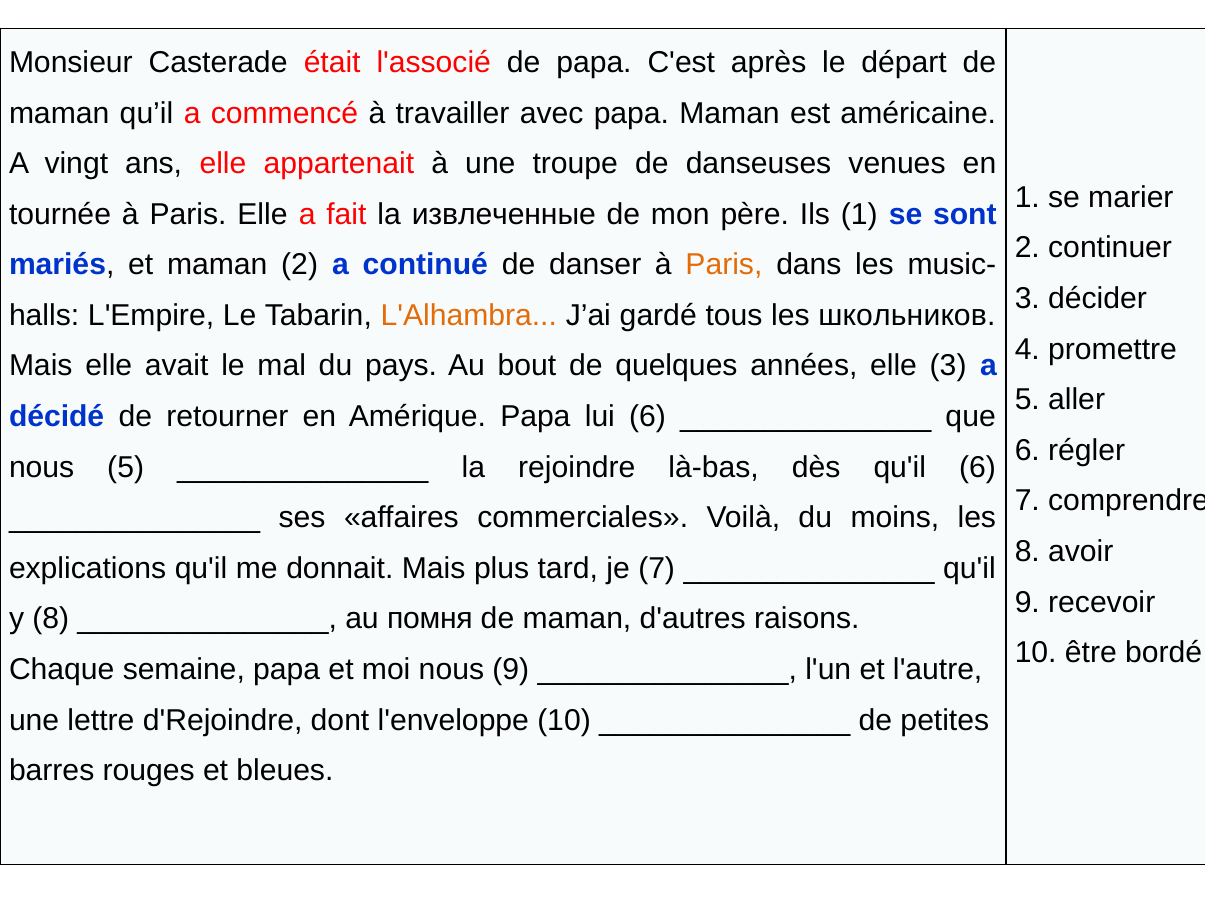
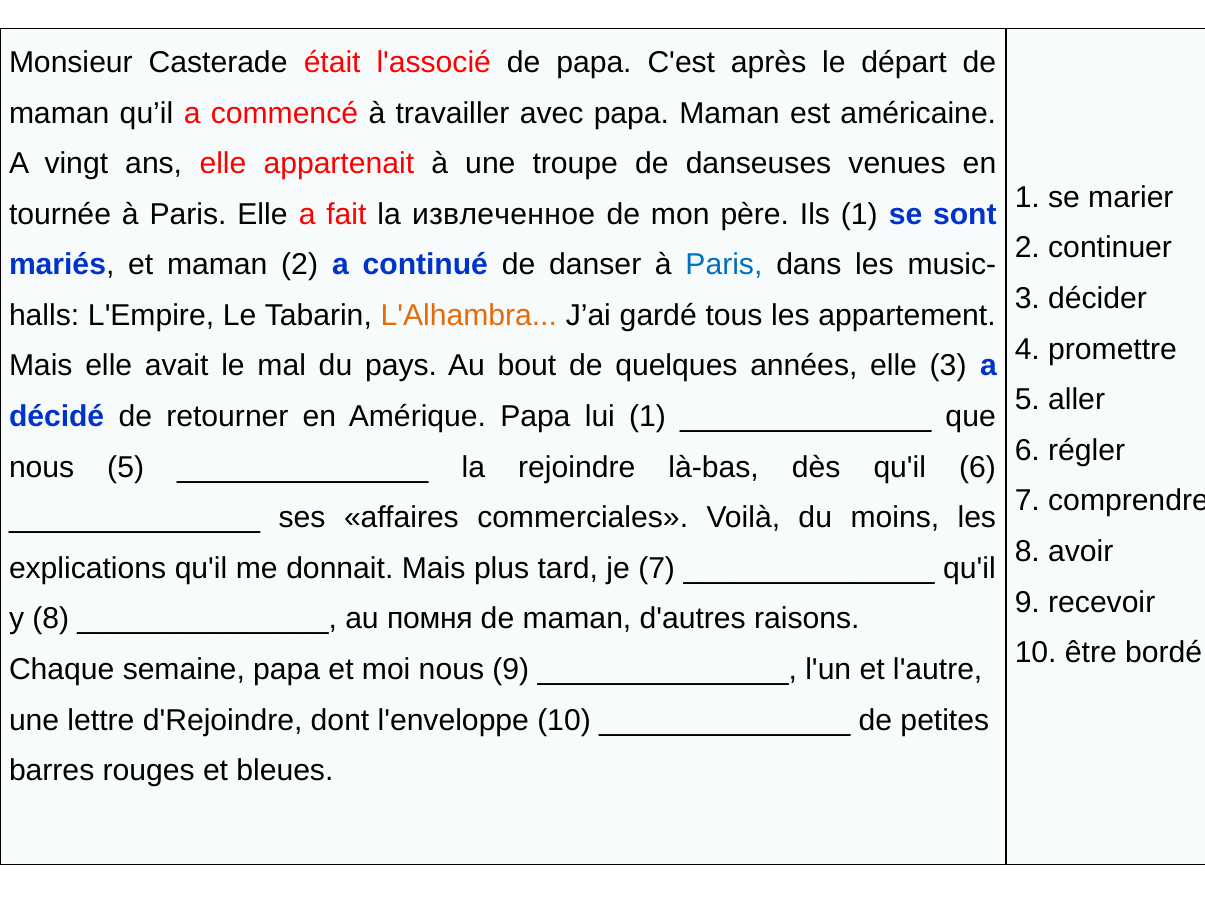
извлеченные: извлеченные -> извлеченное
Paris at (724, 265) colour: orange -> blue
школьников: школьников -> appartement
lui 6: 6 -> 1
